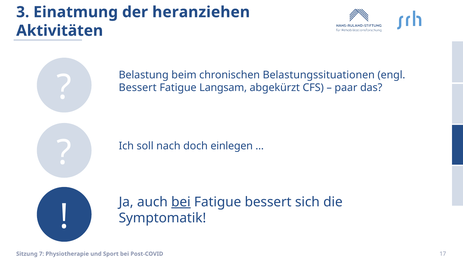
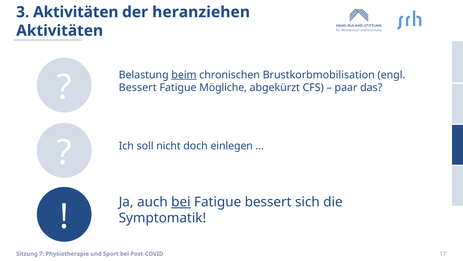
3 Einatmung: Einatmung -> Aktivitäten
beim underline: none -> present
Belastungssituationen: Belastungssituationen -> Brustkorbmobilisation
Langsam: Langsam -> Mögliche
nach: nach -> nicht
